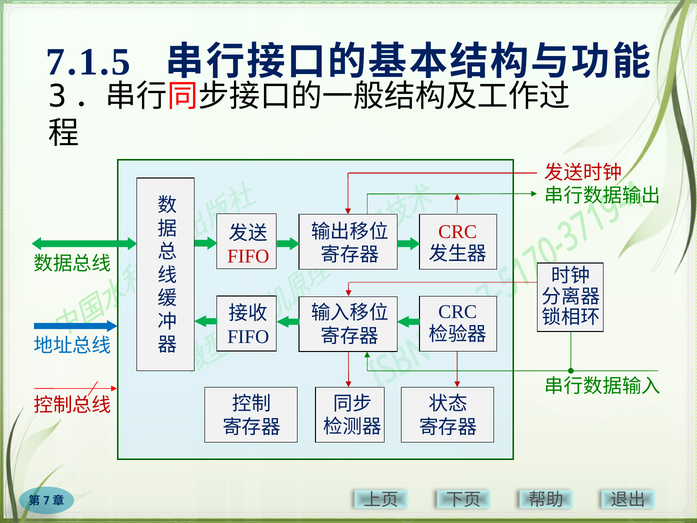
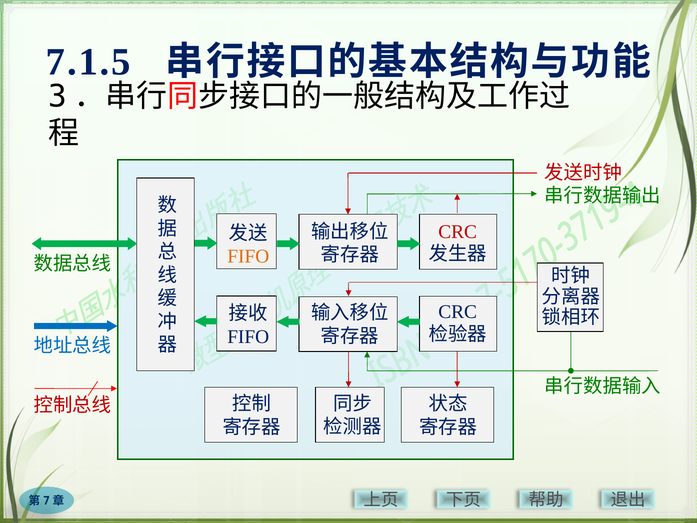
FIFO at (248, 256) colour: red -> orange
